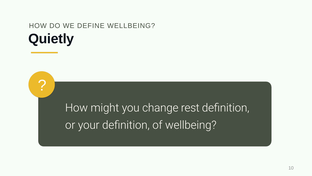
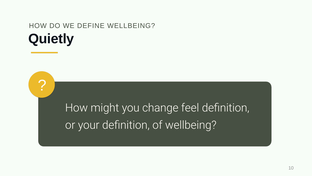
rest: rest -> feel
